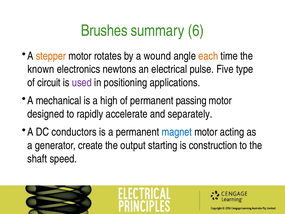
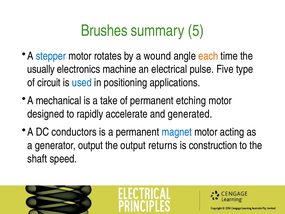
6: 6 -> 5
stepper colour: orange -> blue
known: known -> usually
newtons: newtons -> machine
used colour: purple -> blue
high: high -> take
passing: passing -> etching
separately: separately -> generated
generator create: create -> output
starting: starting -> returns
